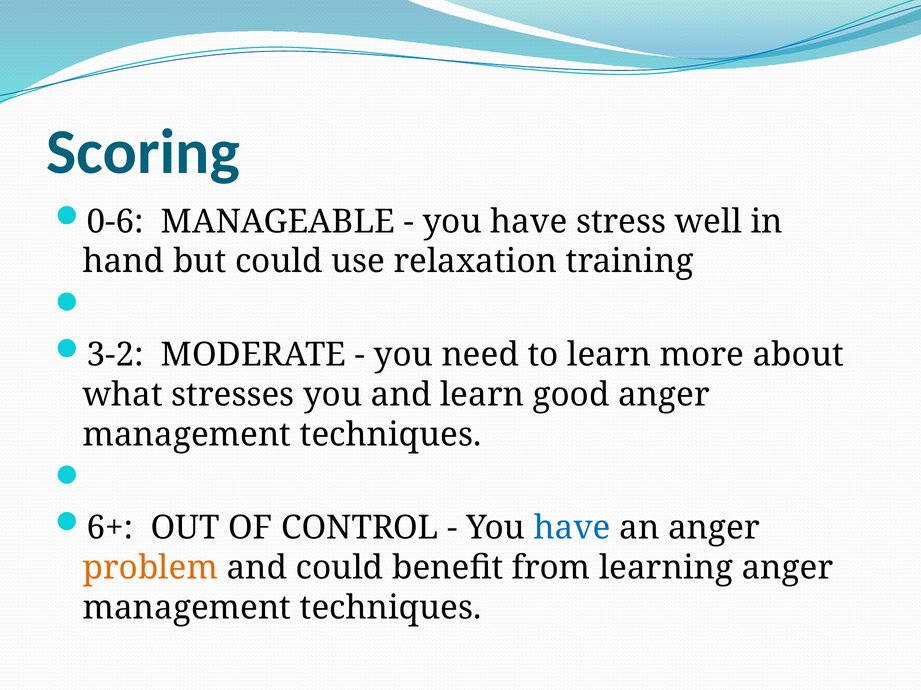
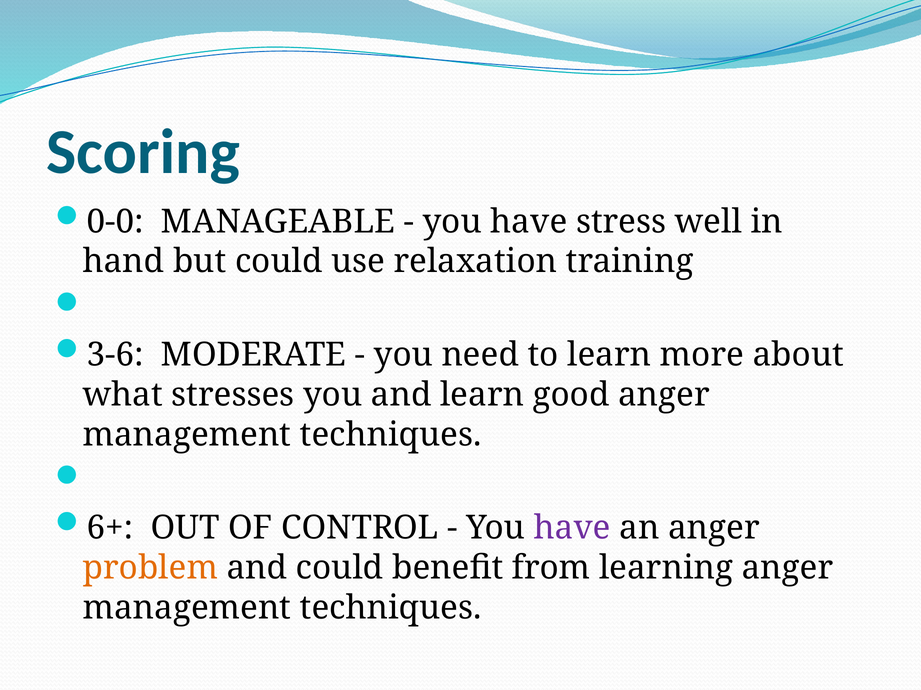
0-6: 0-6 -> 0-0
3-2: 3-2 -> 3-6
have at (572, 528) colour: blue -> purple
